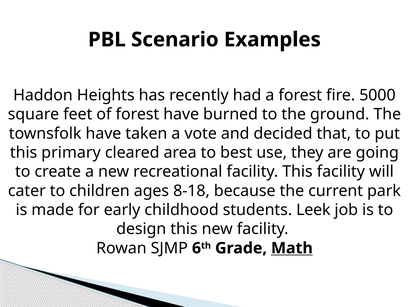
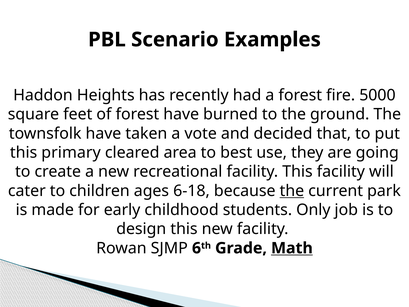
8-18: 8-18 -> 6-18
the at (292, 191) underline: none -> present
Leek: Leek -> Only
